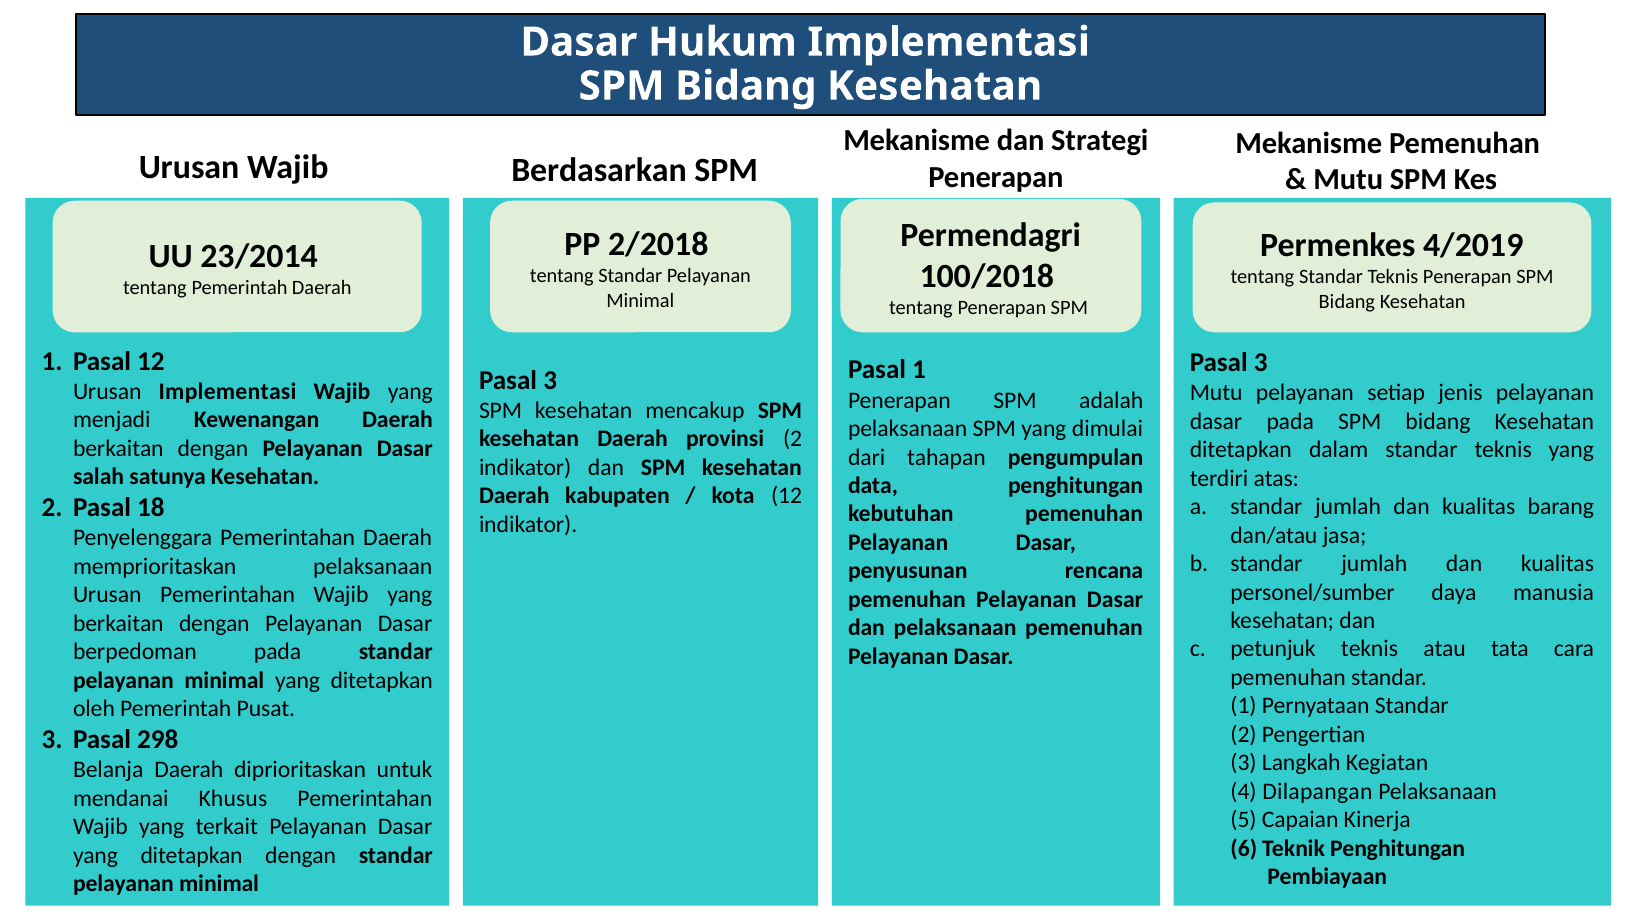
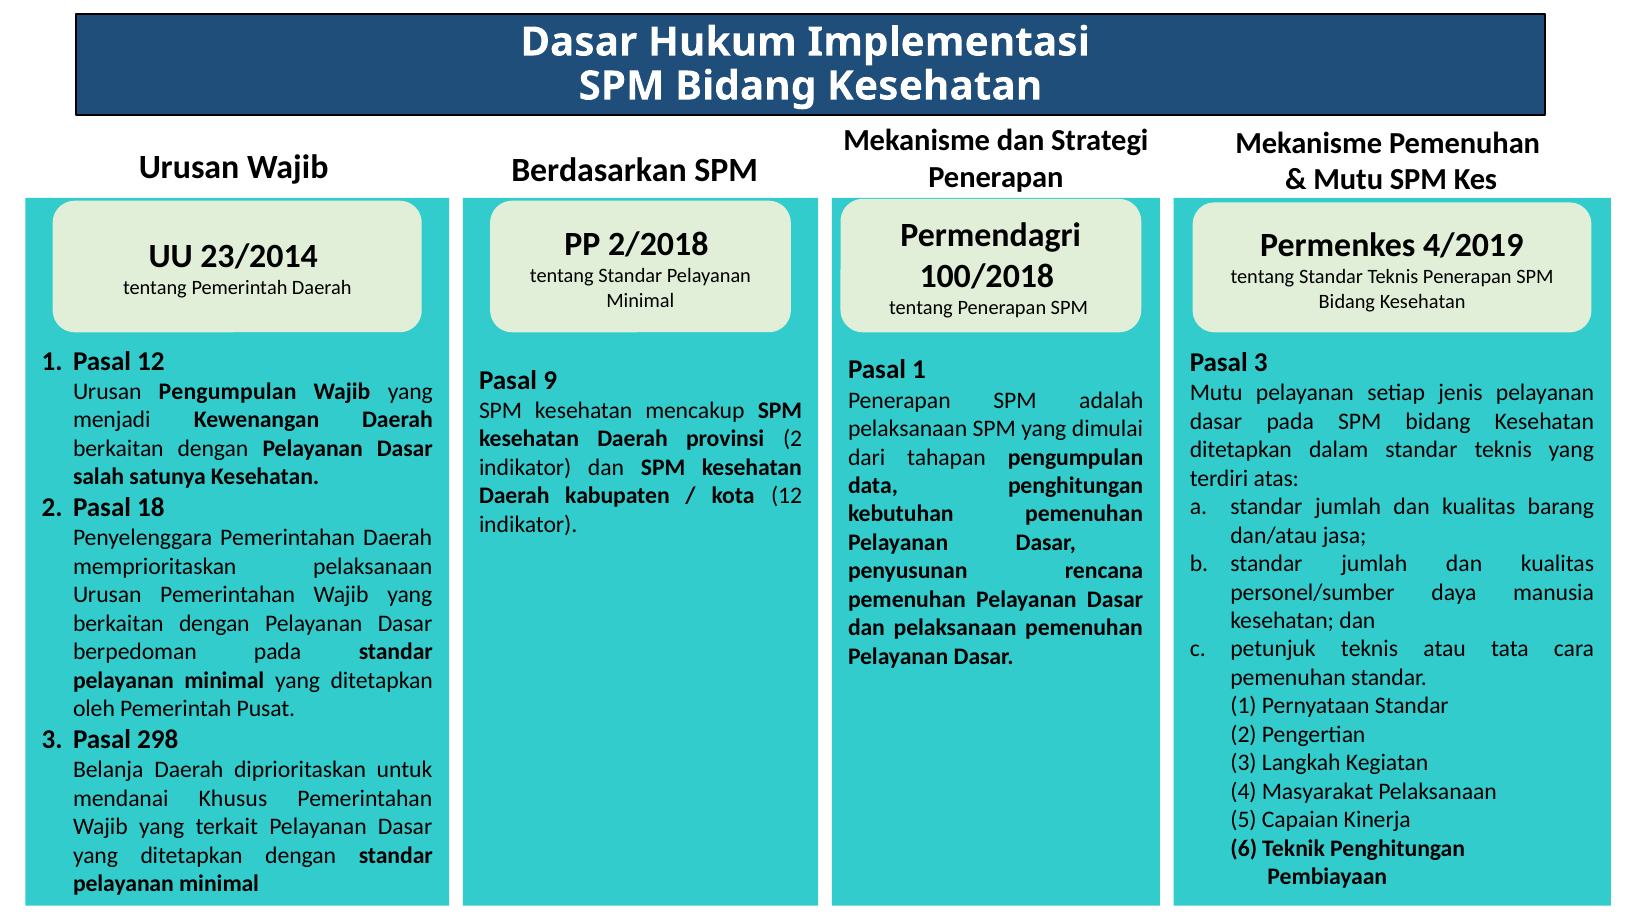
3 at (550, 380): 3 -> 9
Urusan Implementasi: Implementasi -> Pengumpulan
Dilapangan: Dilapangan -> Masyarakat
